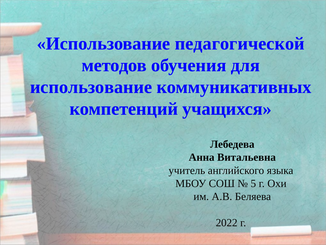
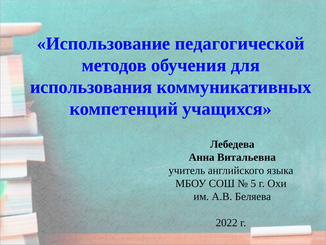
использование at (91, 87): использование -> использования
